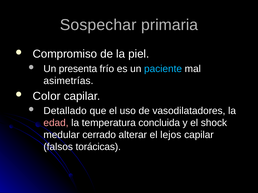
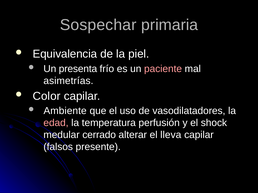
Compromiso: Compromiso -> Equivalencia
paciente colour: light blue -> pink
Detallado: Detallado -> Ambiente
concluida: concluida -> perfusión
lejos: lejos -> lleva
torácicas: torácicas -> presente
